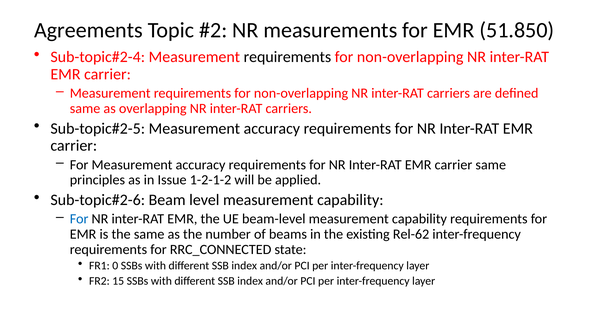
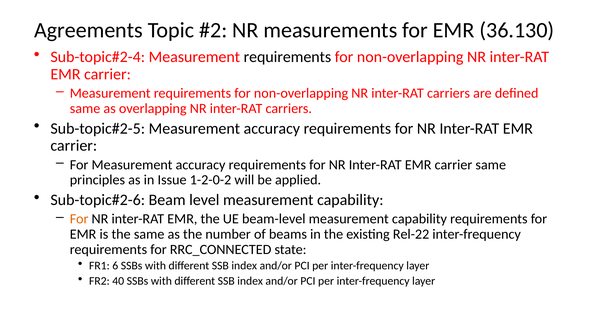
51.850: 51.850 -> 36.130
1-2-1-2: 1-2-1-2 -> 1-2-0-2
For at (79, 219) colour: blue -> orange
Rel-62: Rel-62 -> Rel-22
0: 0 -> 6
15: 15 -> 40
